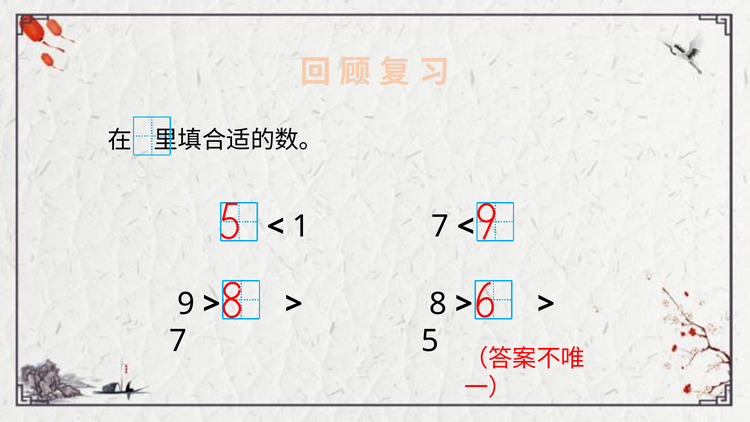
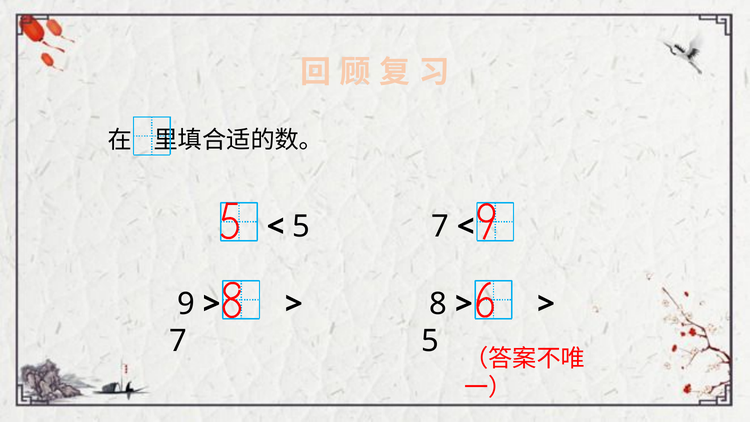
1 at (301, 227): 1 -> 5
